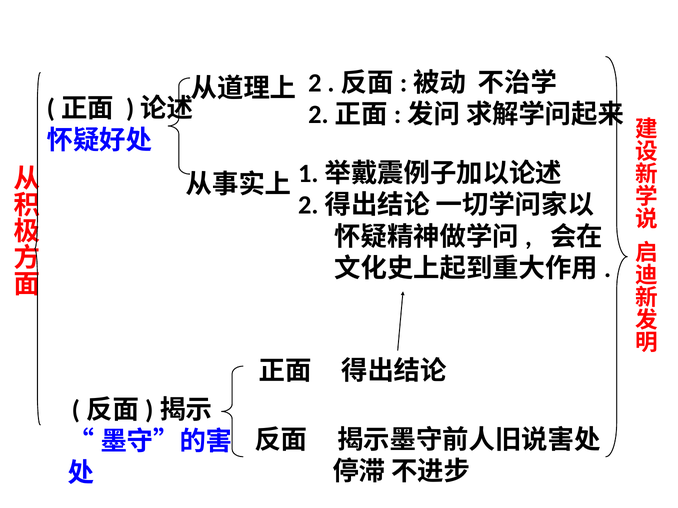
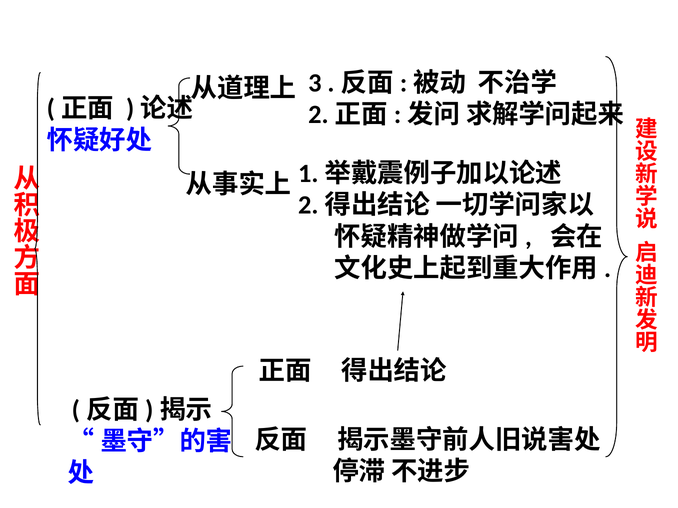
2: 2 -> 3
